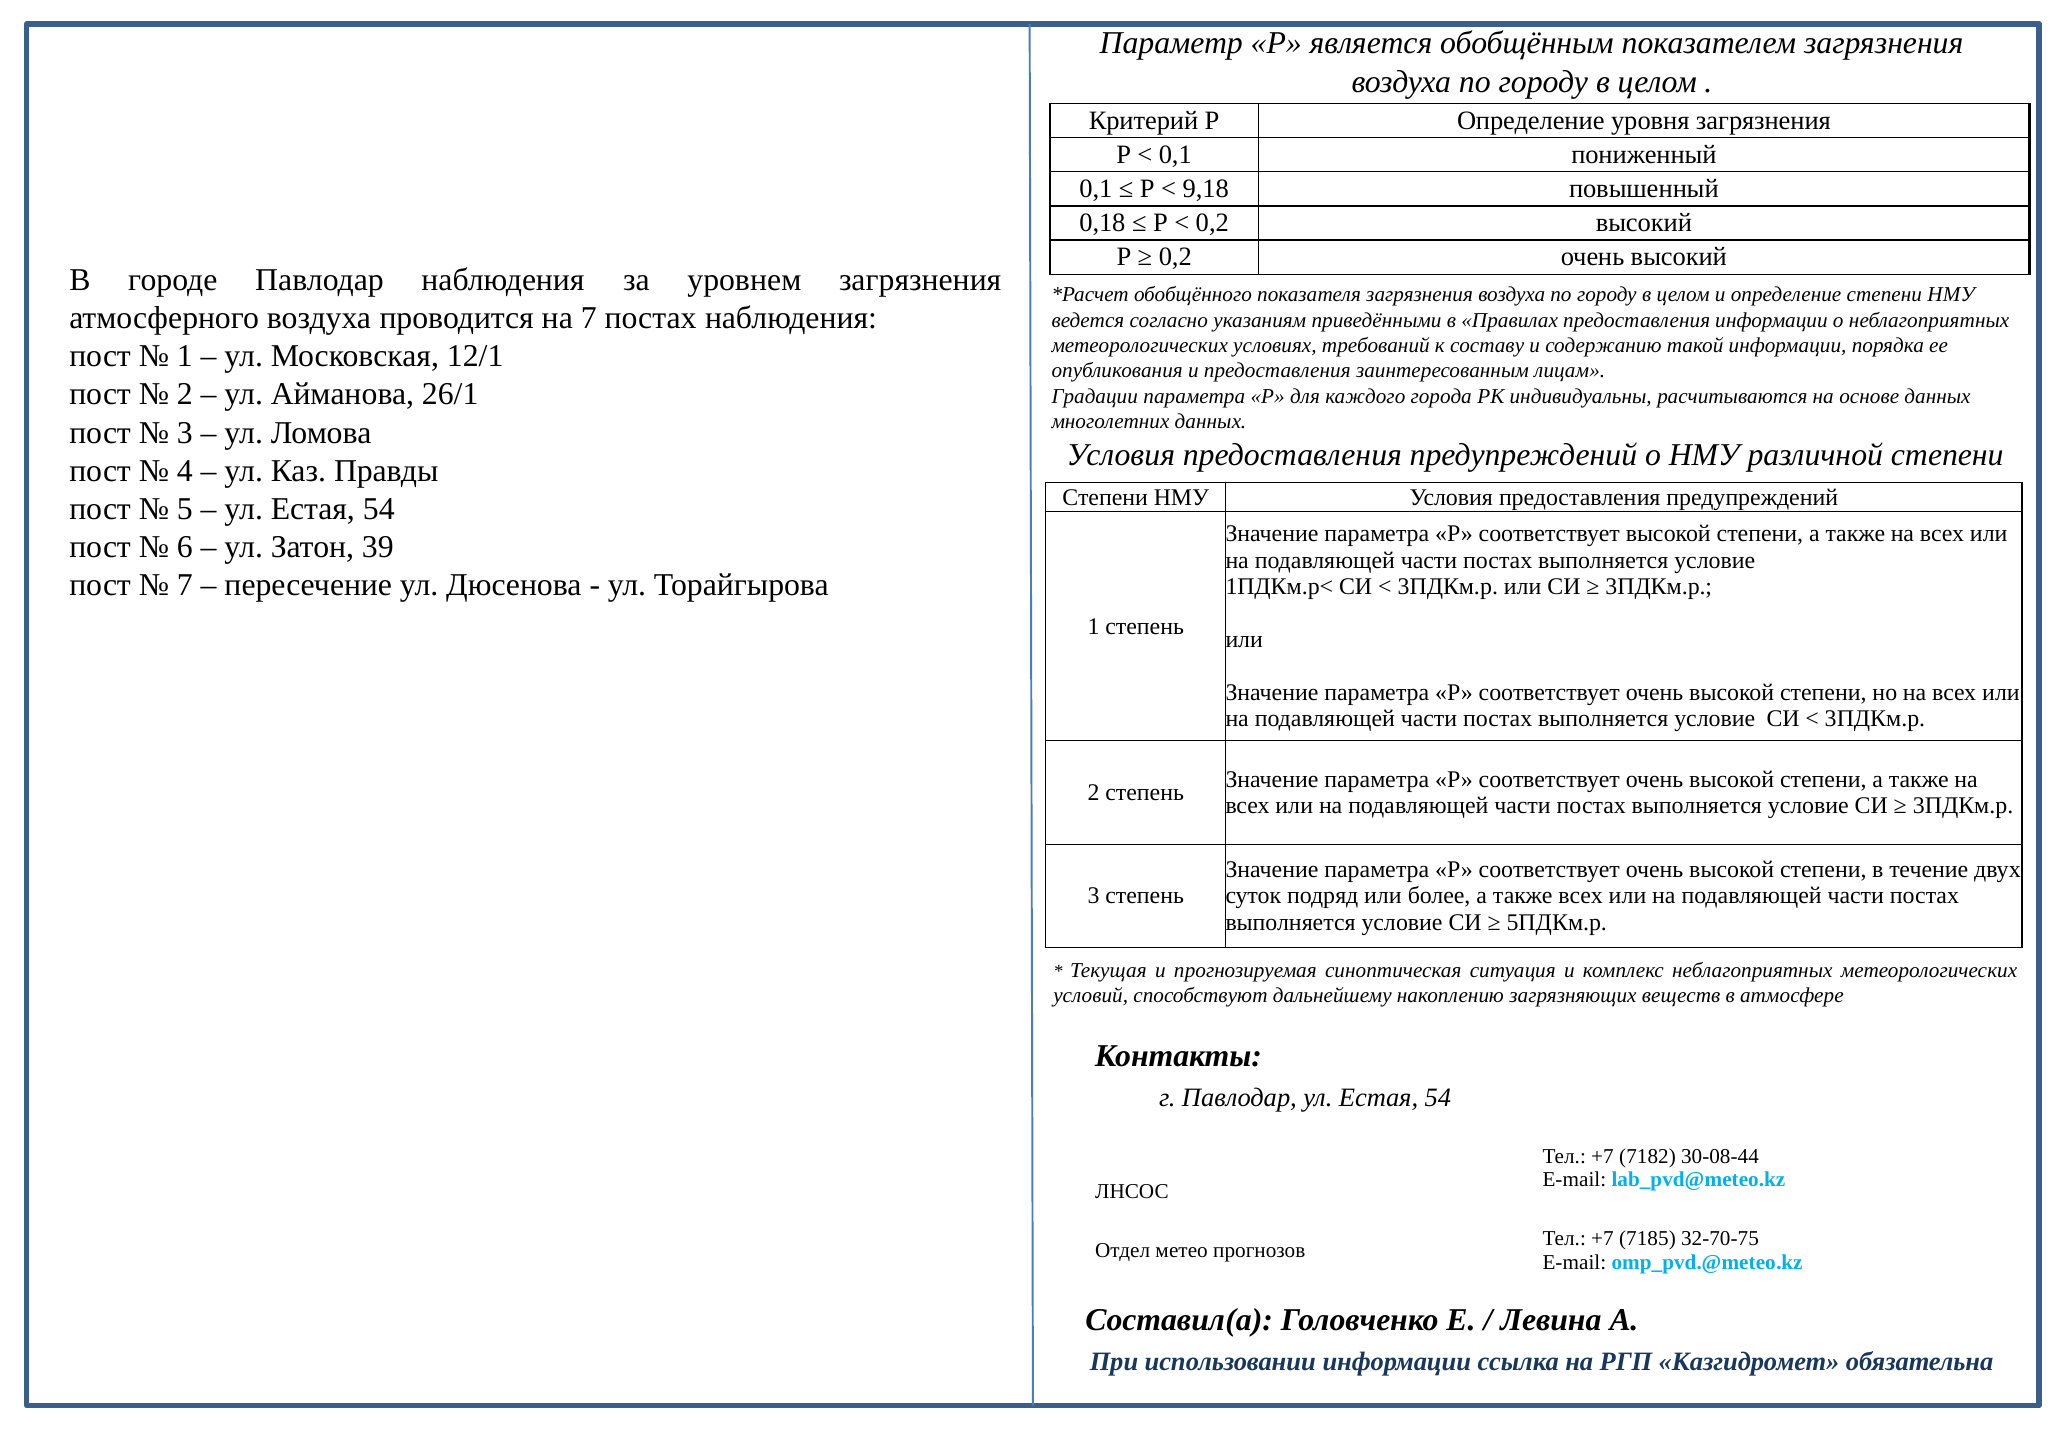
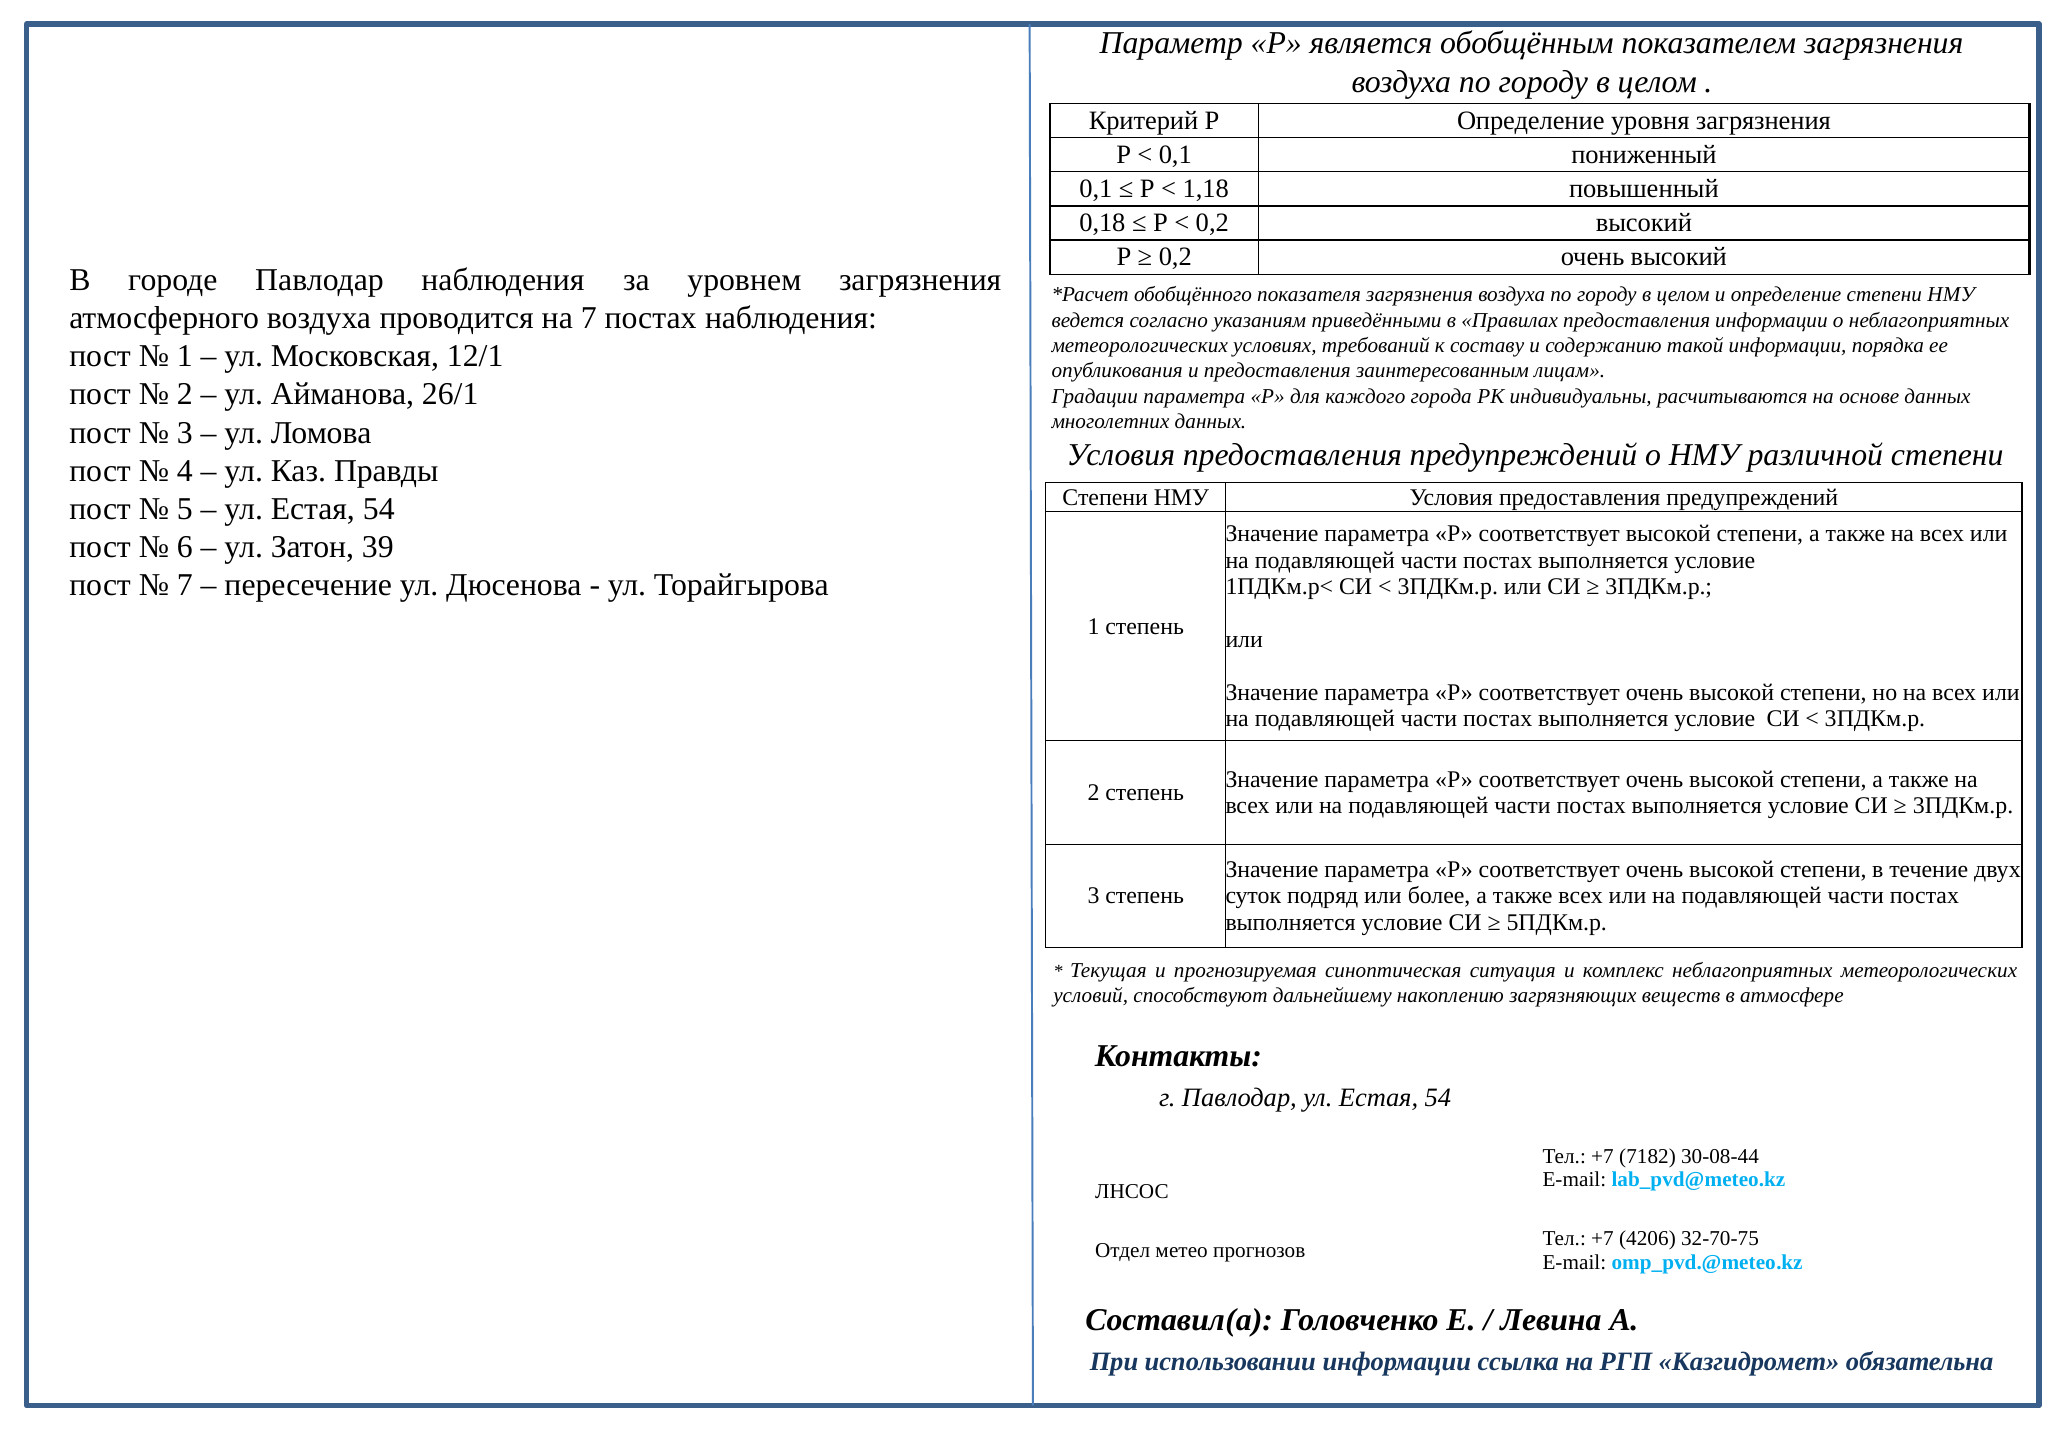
9,18: 9,18 -> 1,18
7185: 7185 -> 4206
